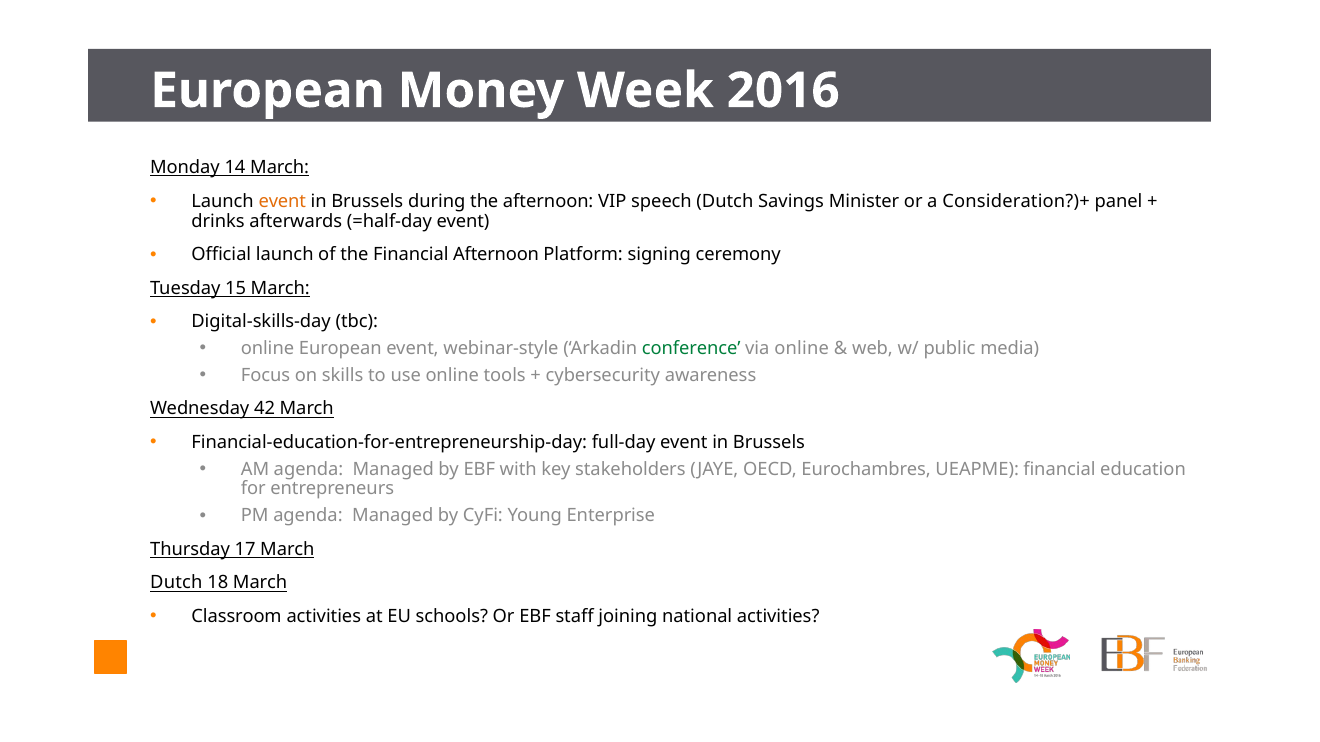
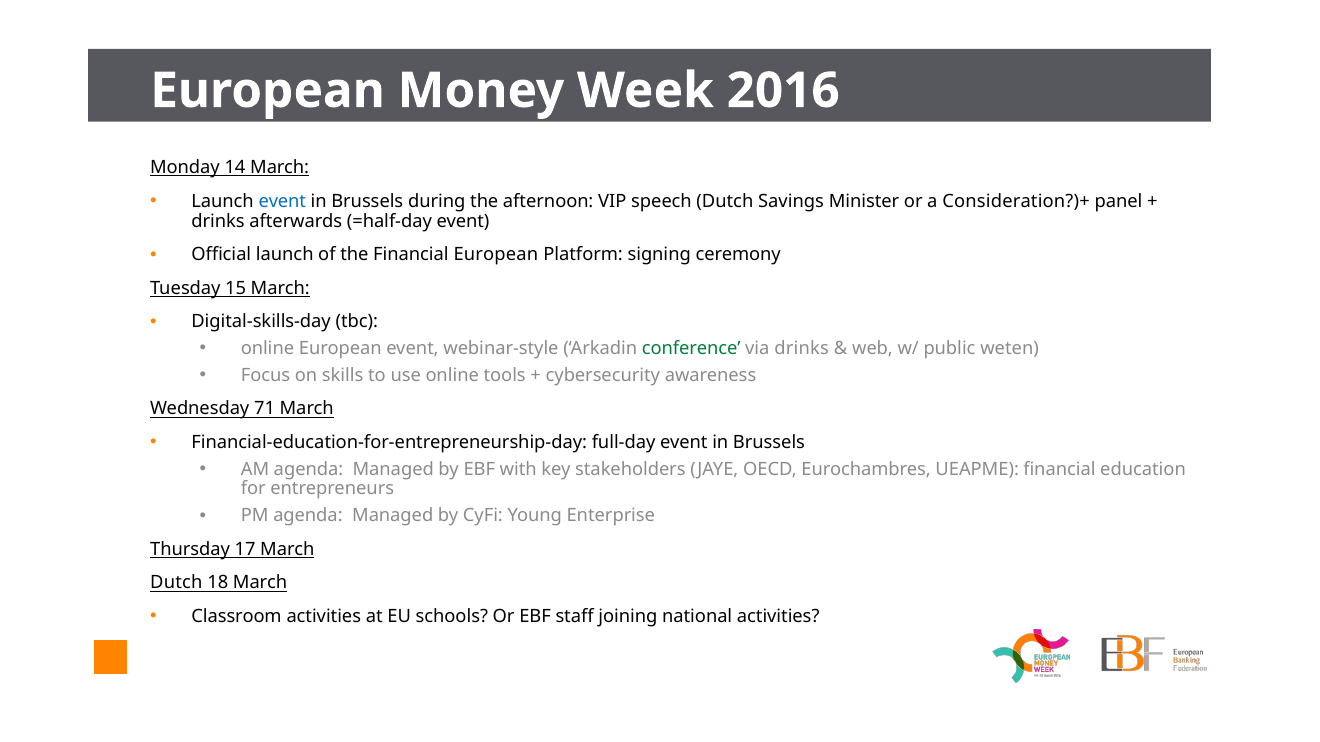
event at (282, 201) colour: orange -> blue
Financial Afternoon: Afternoon -> European
via online: online -> drinks
media: media -> weten
42: 42 -> 71
